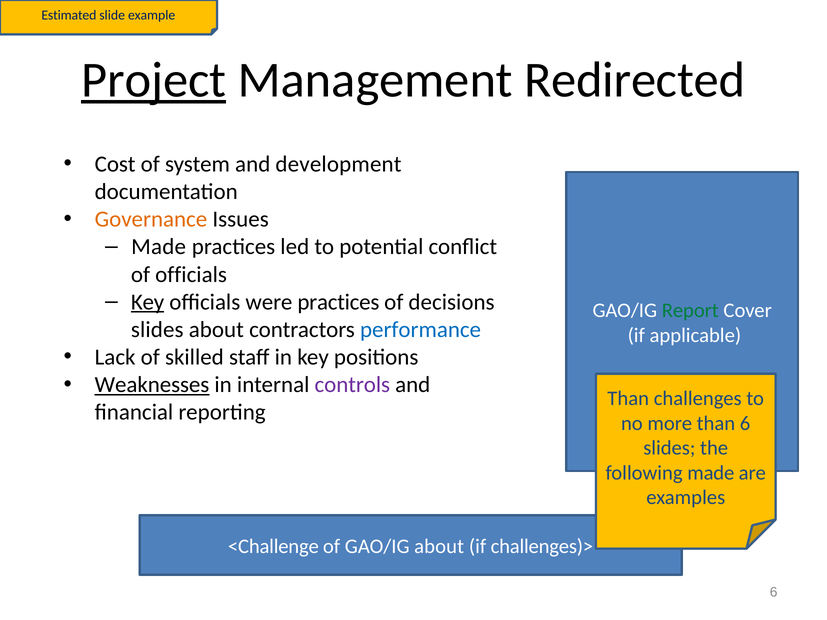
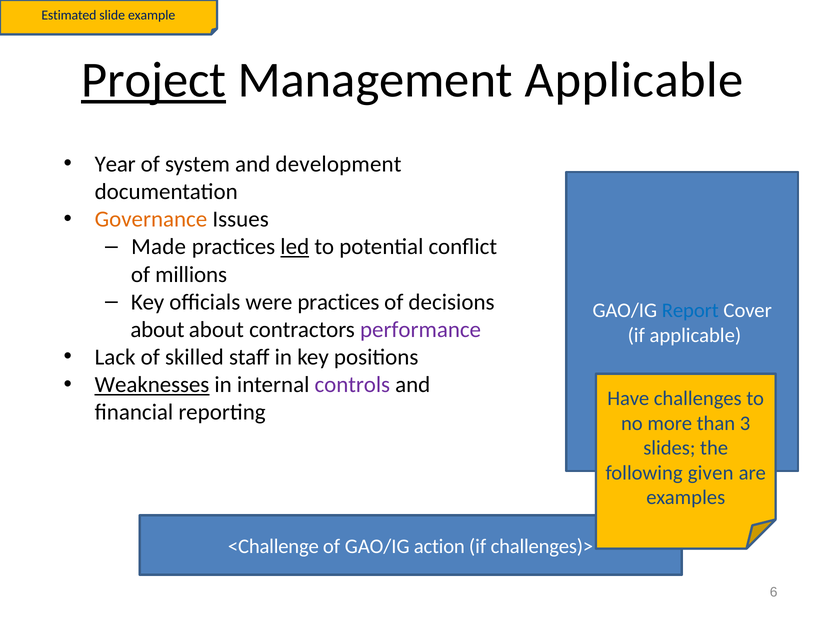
Management Redirected: Redirected -> Applicable
Cost: Cost -> Year
led underline: none -> present
of officials: officials -> millions
Key at (148, 302) underline: present -> none
Report colour: green -> blue
slides at (157, 330): slides -> about
performance colour: blue -> purple
Than at (628, 399): Than -> Have
than 6: 6 -> 3
following made: made -> given
GAO/IG about: about -> action
